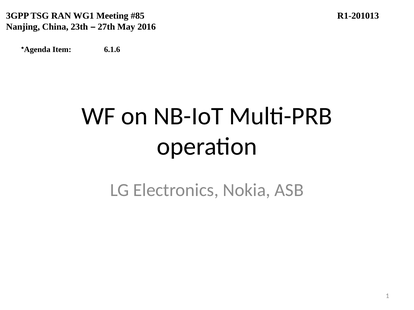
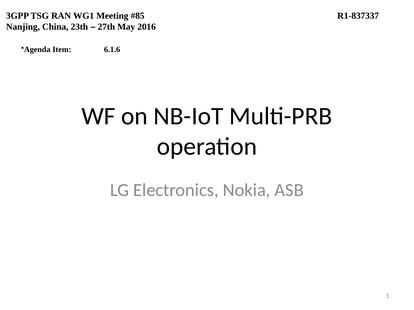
R1-201013: R1-201013 -> R1-837337
